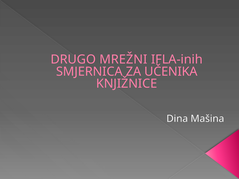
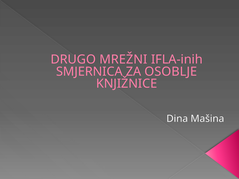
UČENIKA: UČENIKA -> OSOBLJE
